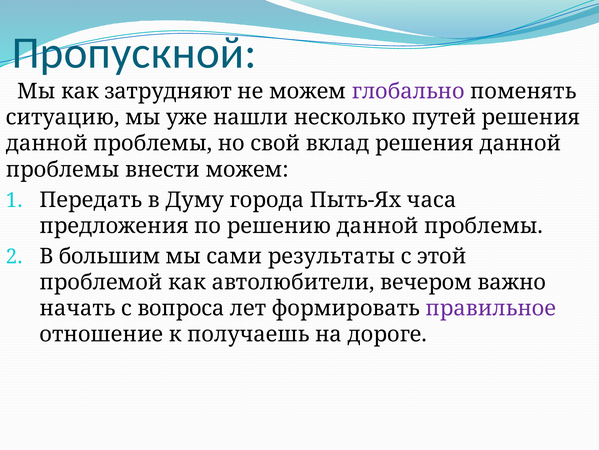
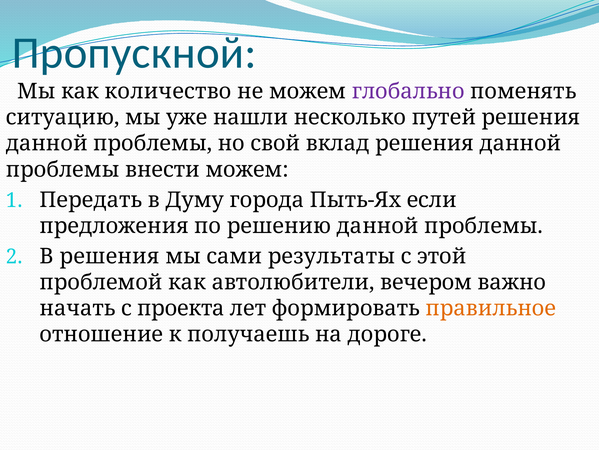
затрудняют: затрудняют -> количество
часа: часа -> если
В большим: большим -> решения
вопроса: вопроса -> проекта
правильное colour: purple -> orange
